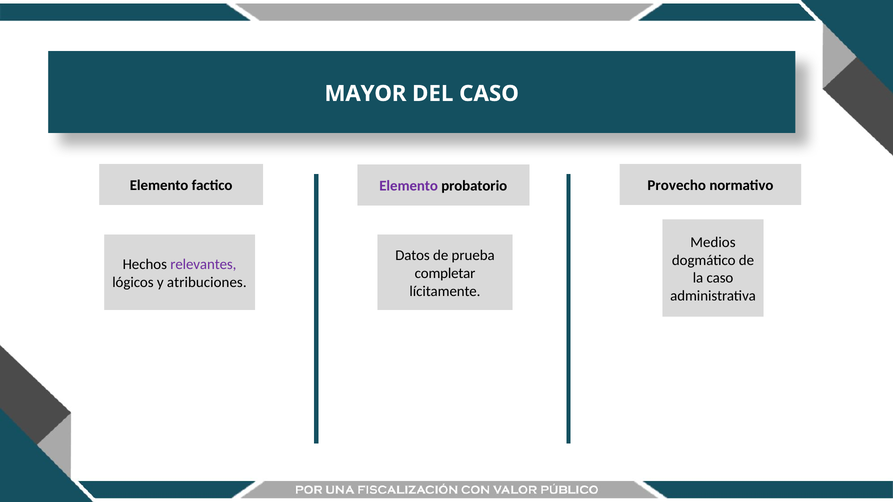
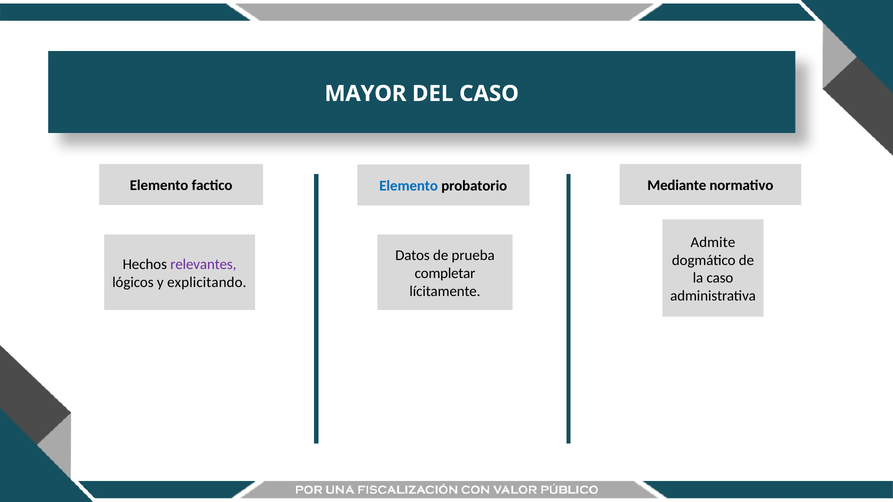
Elemento at (409, 186) colour: purple -> blue
Provecho: Provecho -> Mediante
Medios: Medios -> Admite
atribuciones: atribuciones -> explicitando
